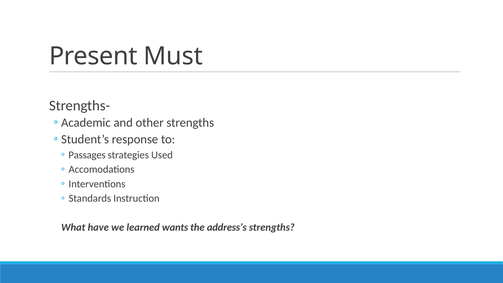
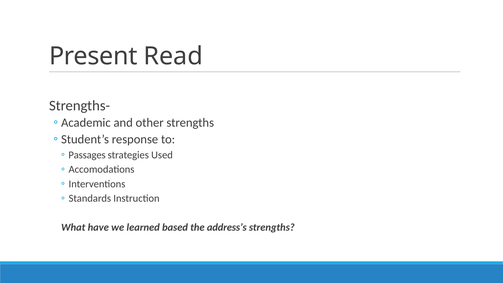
Must: Must -> Read
wants: wants -> based
